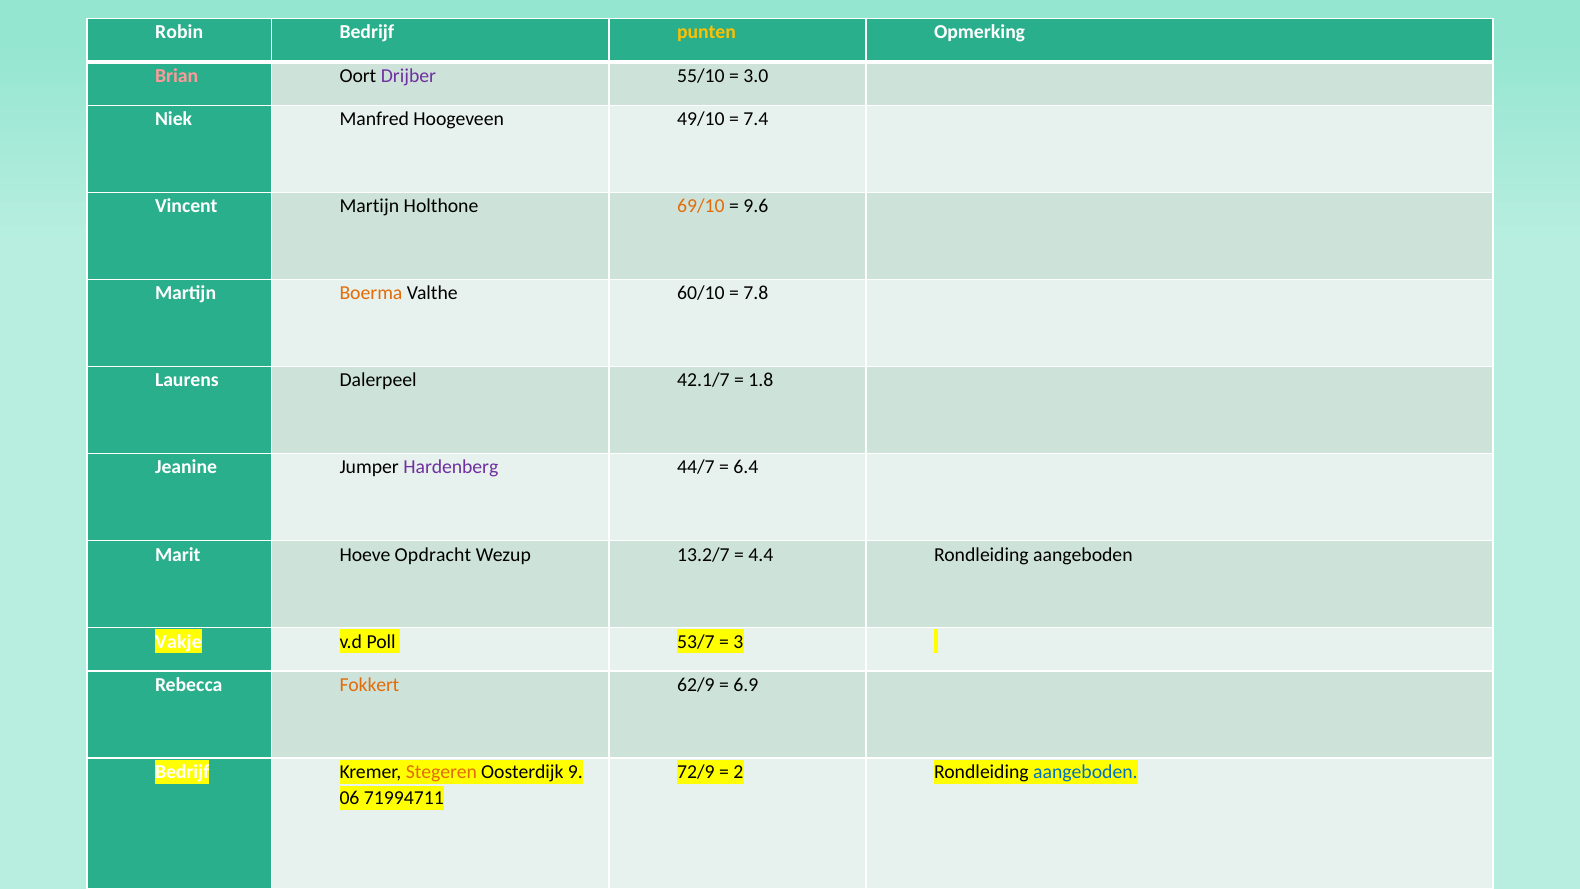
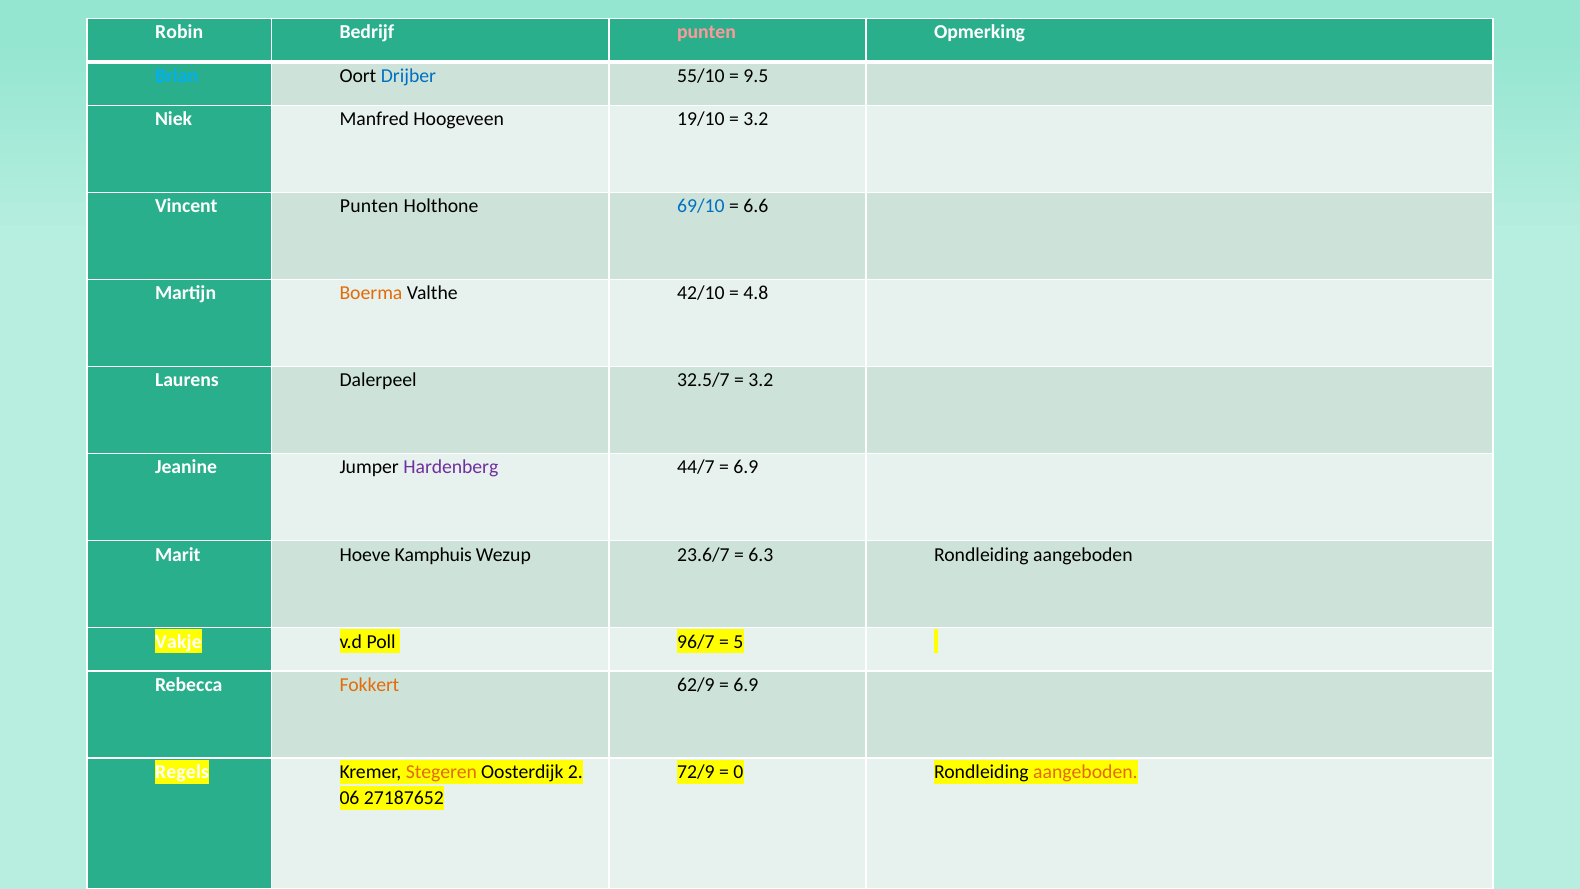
punten at (707, 32) colour: yellow -> pink
Brian colour: pink -> light blue
Drijber colour: purple -> blue
3.0: 3.0 -> 9.5
49/10: 49/10 -> 19/10
7.4 at (756, 119): 7.4 -> 3.2
Vincent Martijn: Martijn -> Punten
69/10 colour: orange -> blue
9.6: 9.6 -> 6.6
60/10: 60/10 -> 42/10
7.8: 7.8 -> 4.8
42.1/7: 42.1/7 -> 32.5/7
1.8 at (761, 380): 1.8 -> 3.2
6.4 at (746, 467): 6.4 -> 6.9
Opdracht: Opdracht -> Kamphuis
13.2/7: 13.2/7 -> 23.6/7
4.4: 4.4 -> 6.3
53/7: 53/7 -> 96/7
3: 3 -> 5
Bedrijf at (182, 772): Bedrijf -> Regels
9: 9 -> 2
2: 2 -> 0
aangeboden at (1085, 772) colour: blue -> orange
71994711: 71994711 -> 27187652
